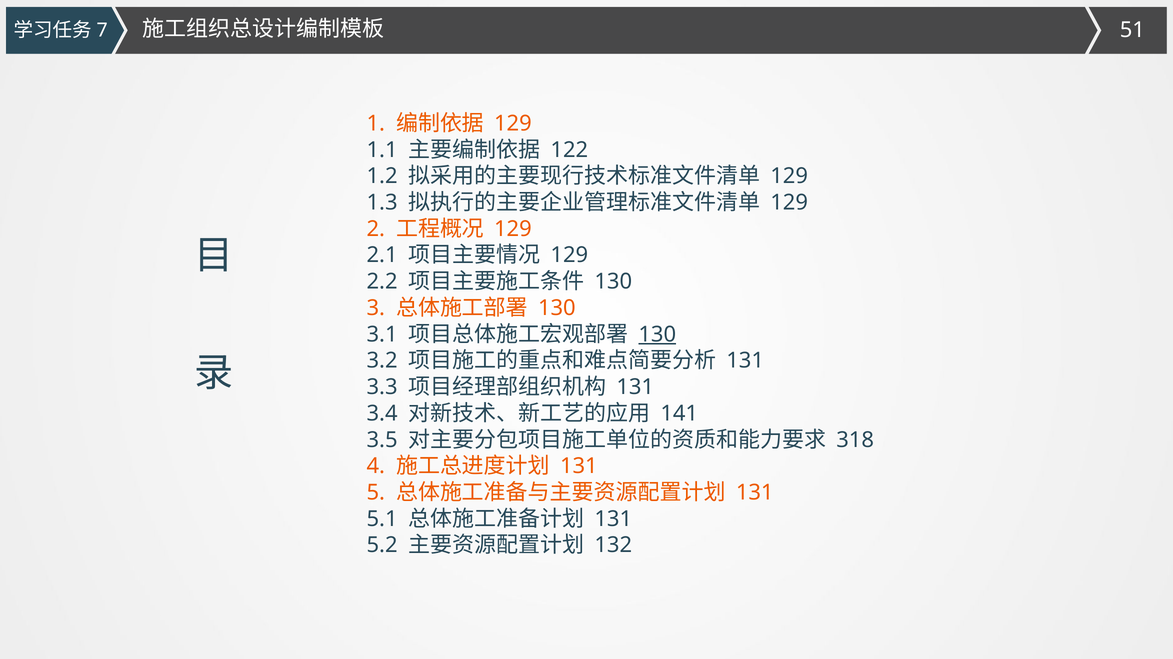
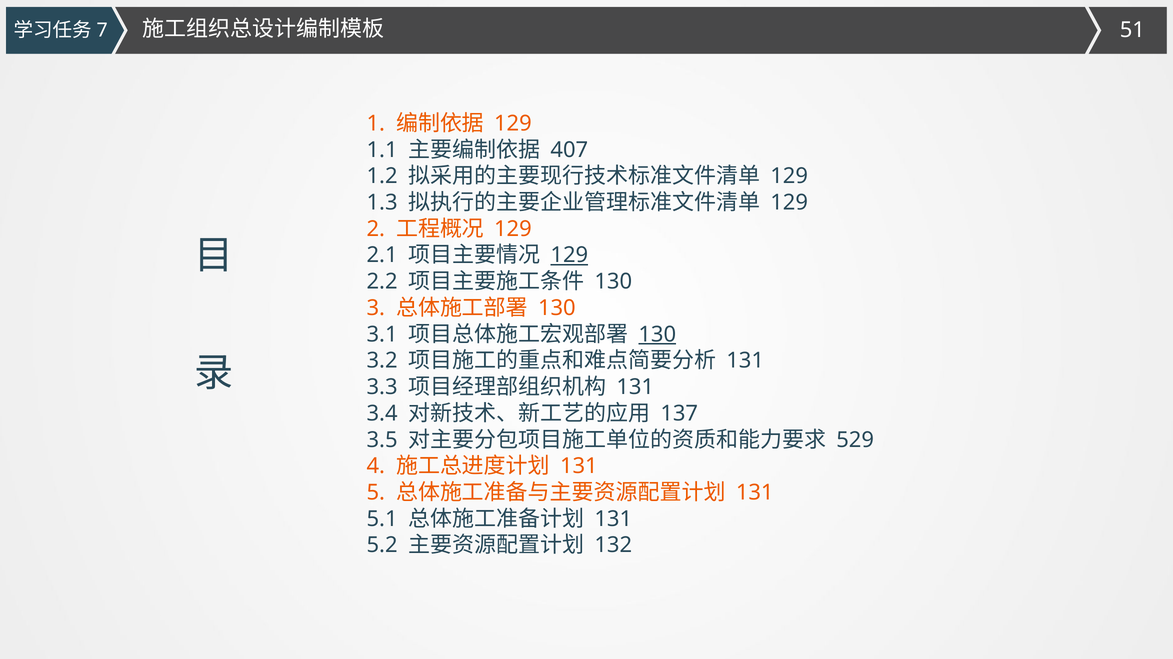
122: 122 -> 407
129 at (569, 255) underline: none -> present
141: 141 -> 137
318: 318 -> 529
